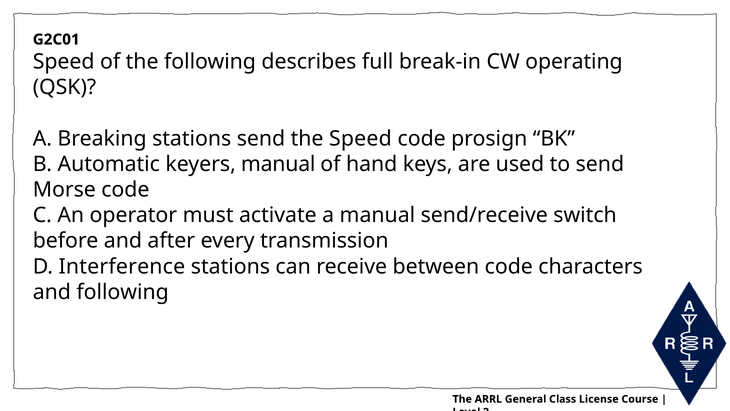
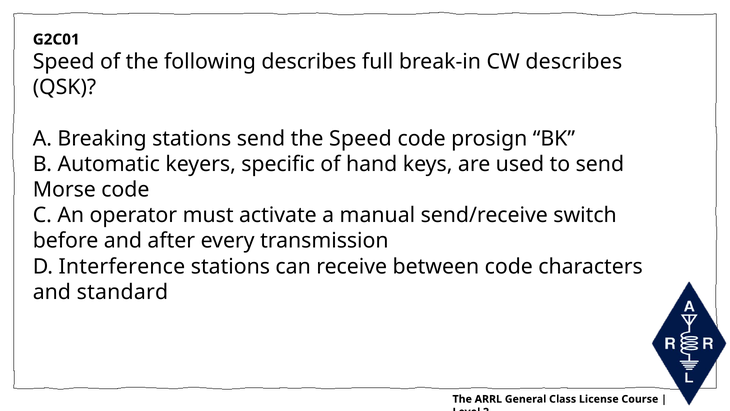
CW operating: operating -> describes
keyers manual: manual -> specific
and following: following -> standard
